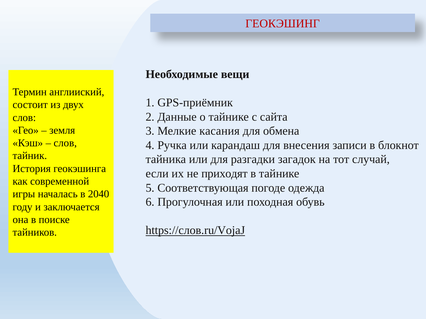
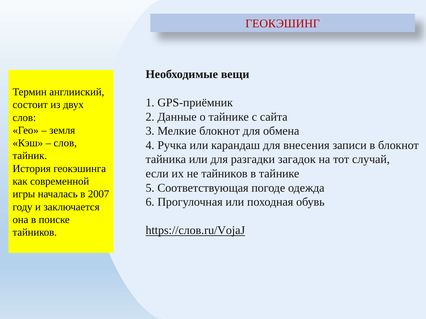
Мелкие касания: касания -> блокнот
не приходят: приходят -> тайников
2040: 2040 -> 2007
